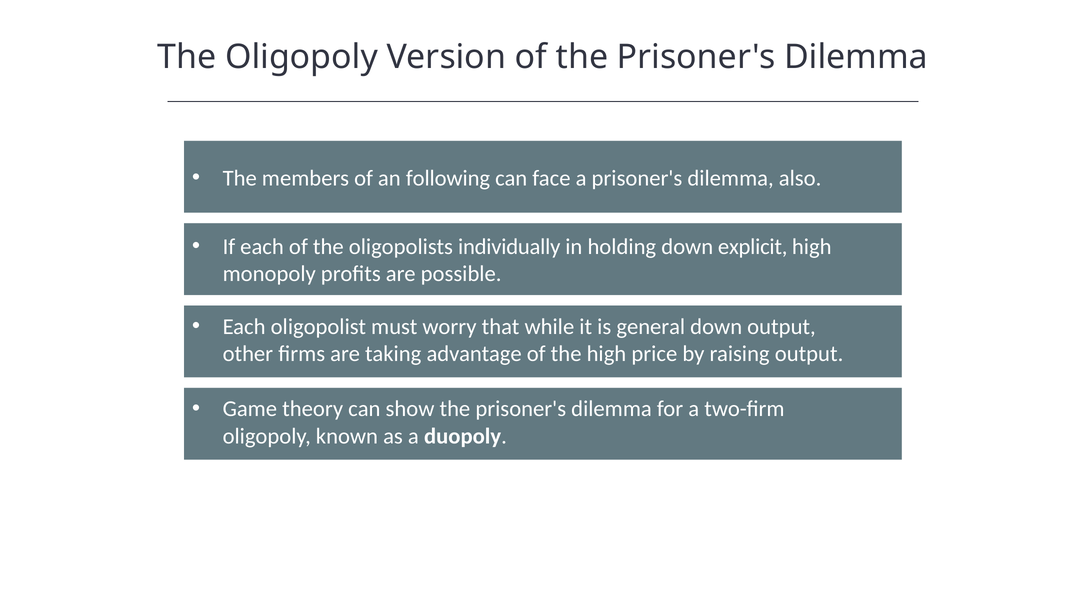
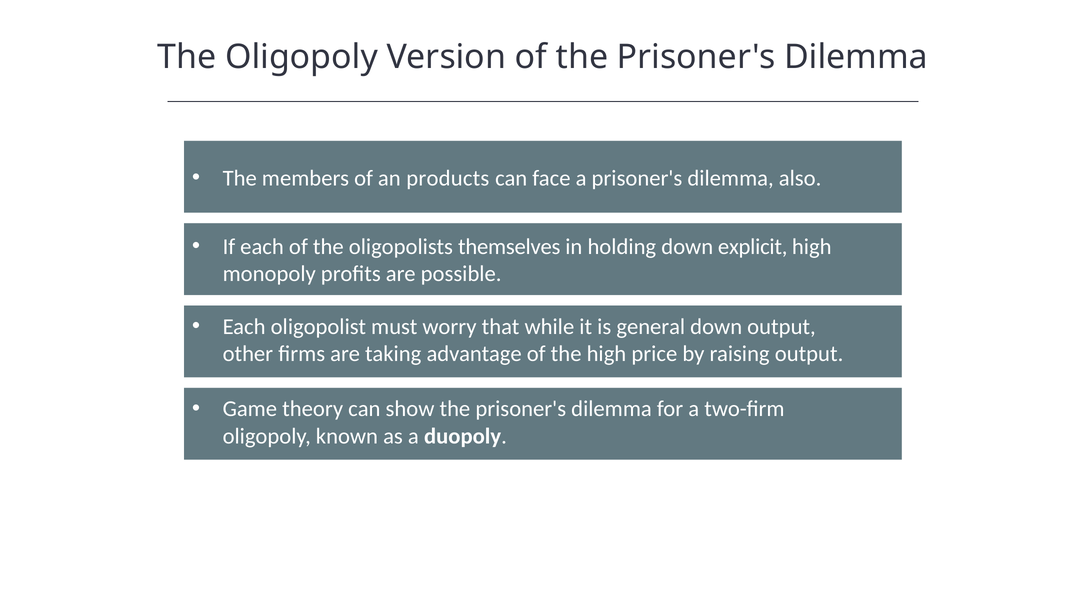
following: following -> products
individually: individually -> themselves
